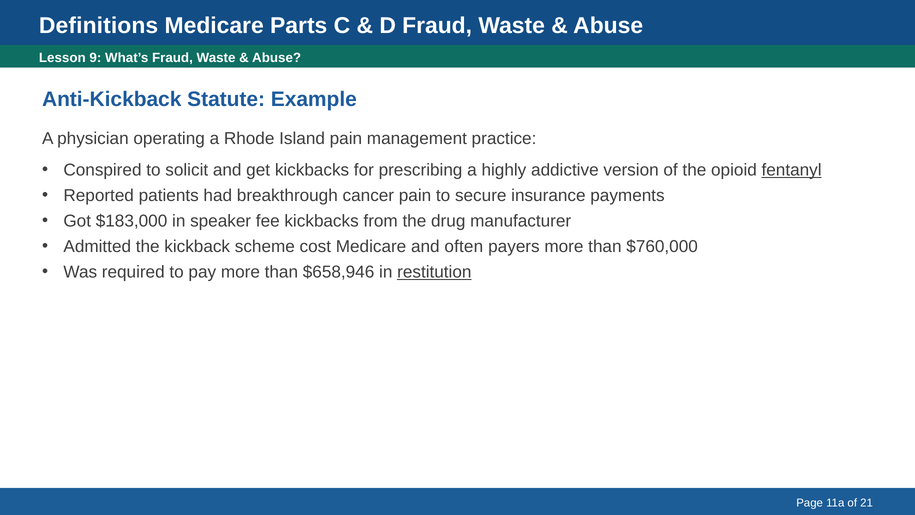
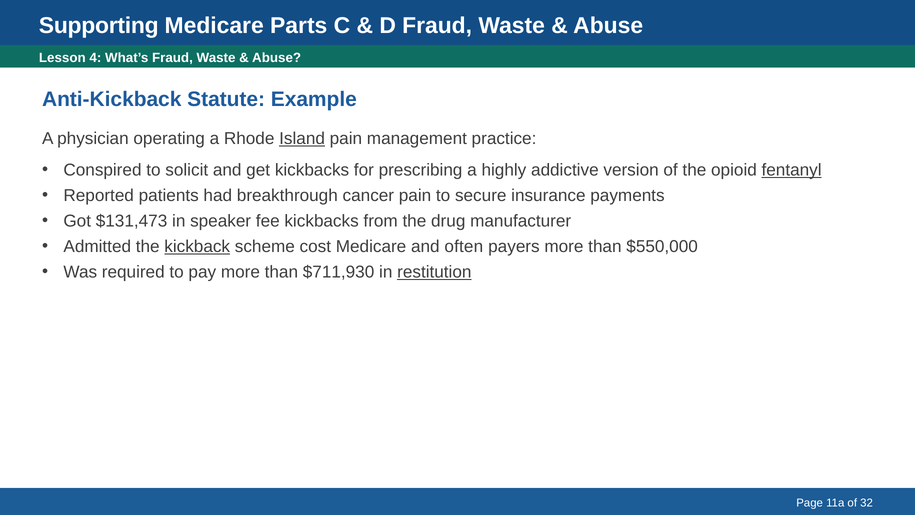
Definitions: Definitions -> Supporting
9: 9 -> 4
Island underline: none -> present
$183,000: $183,000 -> $131,473
kickback underline: none -> present
$760,000: $760,000 -> $550,000
$658,946: $658,946 -> $711,930
21: 21 -> 32
